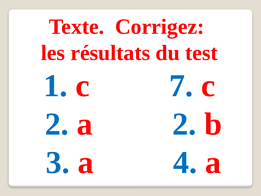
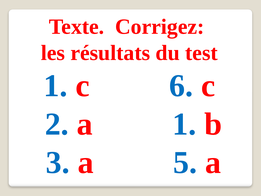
7: 7 -> 6
a 2: 2 -> 1
4: 4 -> 5
